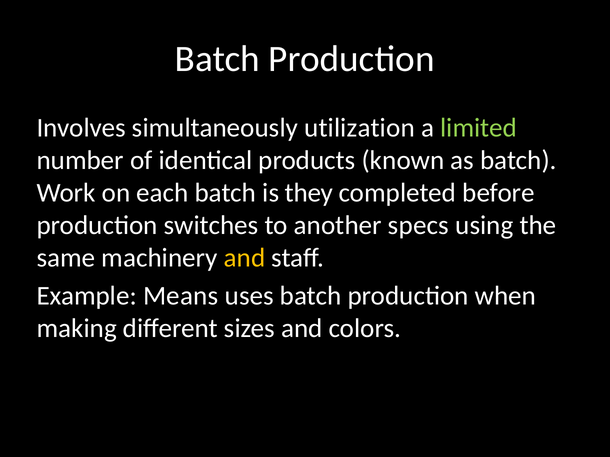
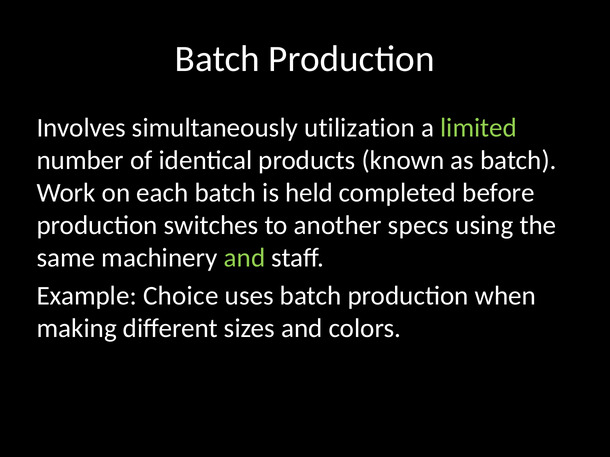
they: they -> held
and at (245, 258) colour: yellow -> light green
Means: Means -> Choice
